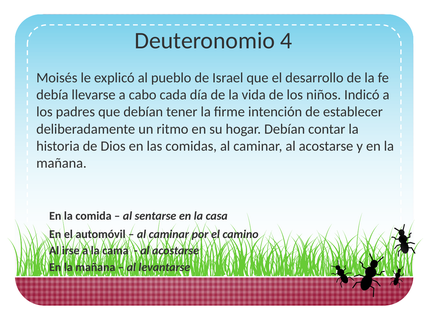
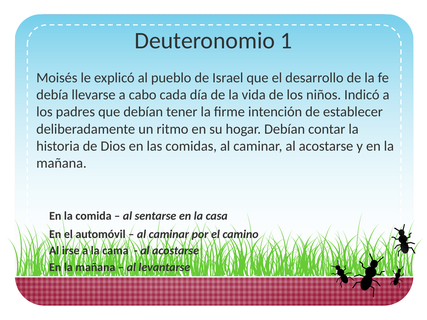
4: 4 -> 1
